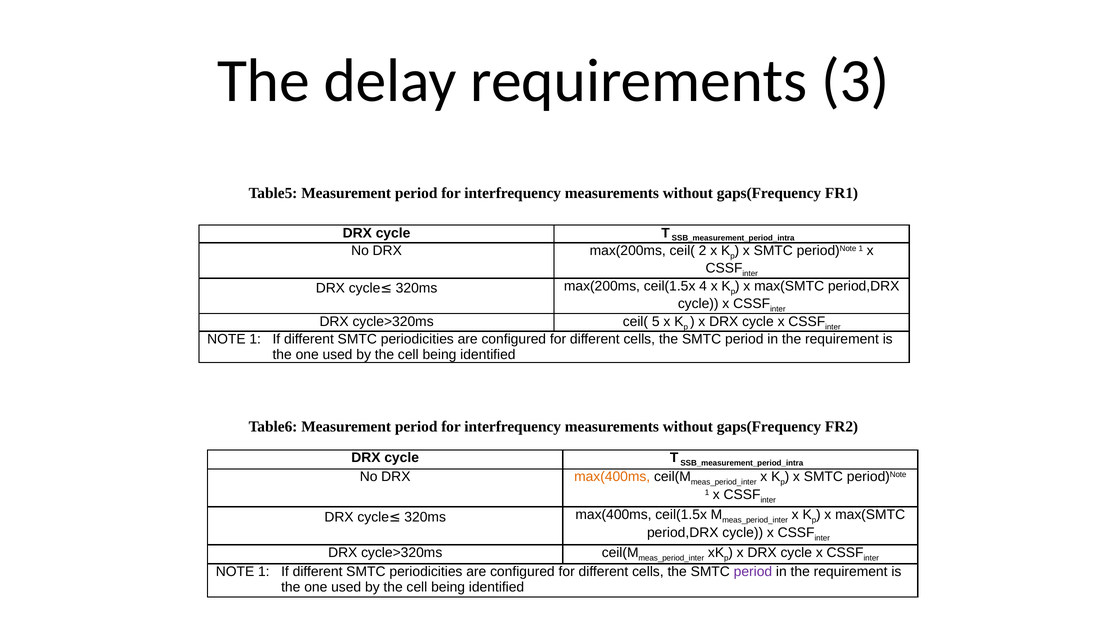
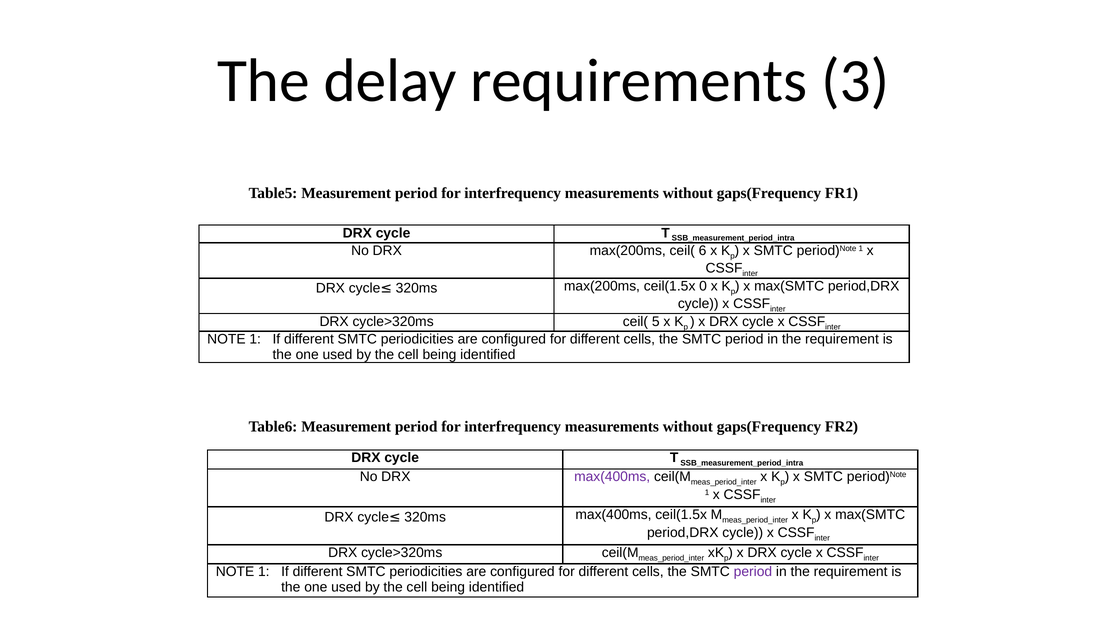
2: 2 -> 6
4: 4 -> 0
max(400ms at (612, 477) colour: orange -> purple
